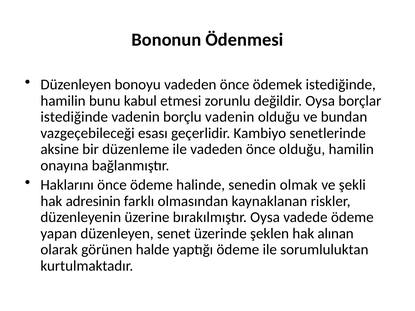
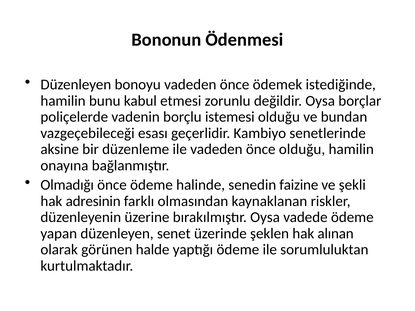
istediğinde at (74, 117): istediğinde -> poliçelerde
borçlu vadenin: vadenin -> istemesi
Haklarını: Haklarını -> Olmadığı
olmak: olmak -> faizine
